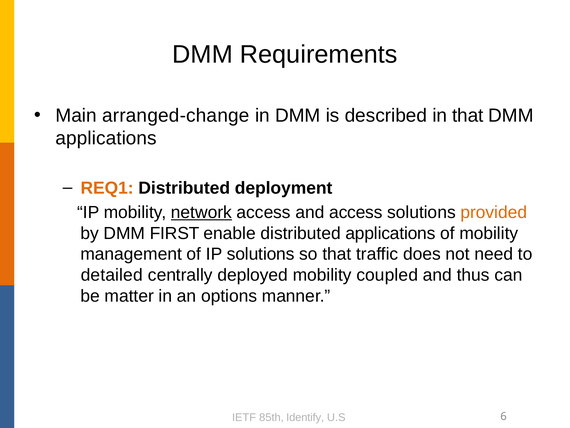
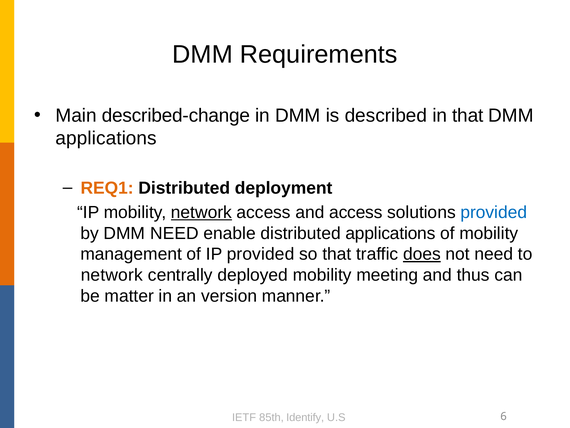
arranged-change: arranged-change -> described-change
provided at (494, 212) colour: orange -> blue
DMM FIRST: FIRST -> NEED
IP solutions: solutions -> provided
does underline: none -> present
detailed at (112, 275): detailed -> network
coupled: coupled -> meeting
options: options -> version
